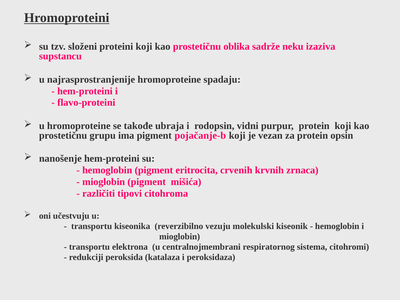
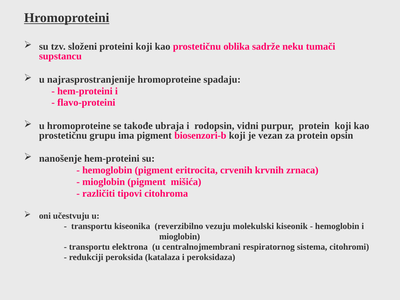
izaziva: izaziva -> tumači
pojačanje-b: pojačanje-b -> biosenzori-b
